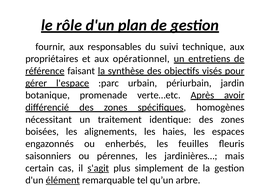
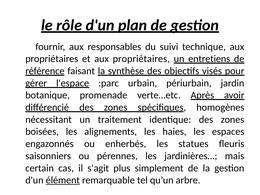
et aux opérationnel: opérationnel -> propriétaires
feuilles: feuilles -> statues
s'agit underline: present -> none
